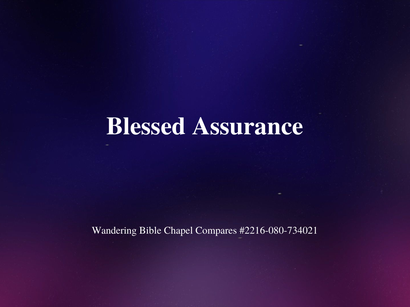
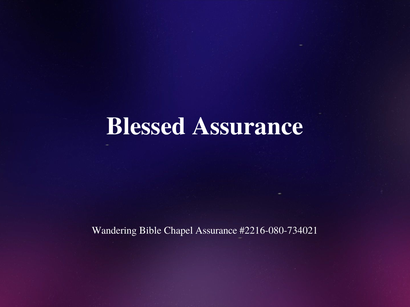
Chapel Compares: Compares -> Assurance
